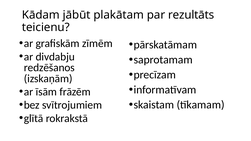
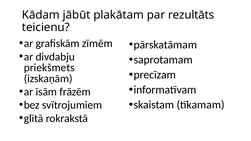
redzēšanos: redzēšanos -> priekšmets
